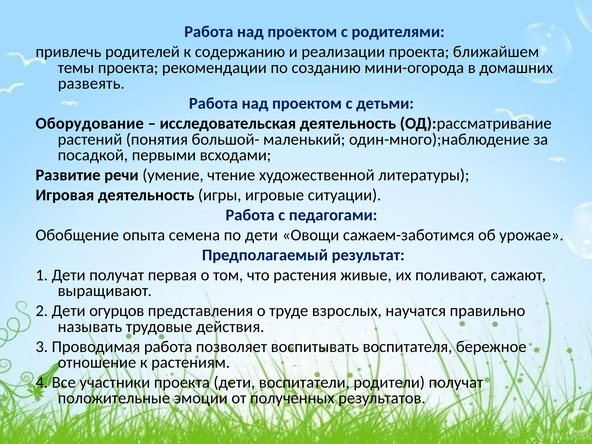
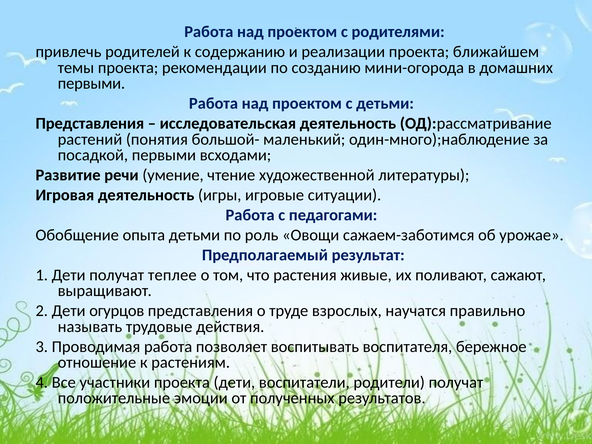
развеять at (91, 83): развеять -> первыми
Оборудование at (90, 123): Оборудование -> Представления
опыта семена: семена -> детьми
по дети: дети -> роль
первая: первая -> теплее
